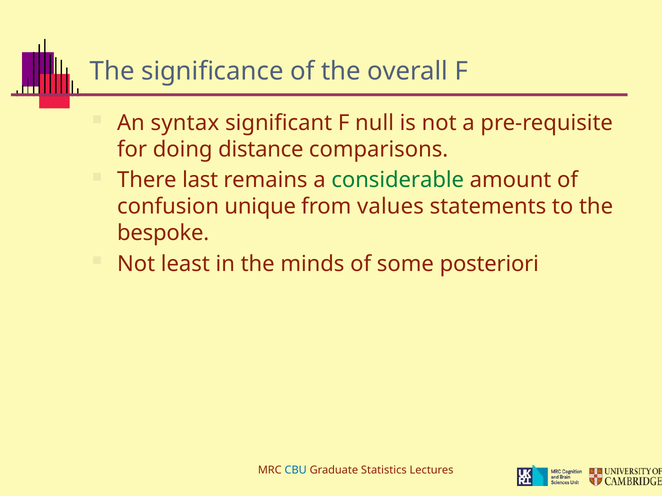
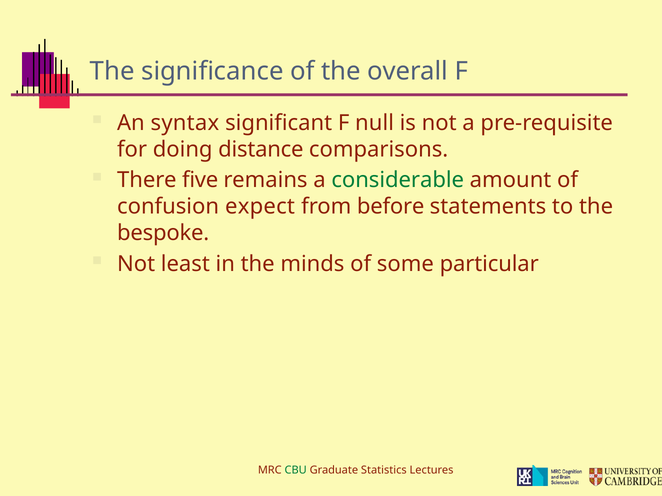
last: last -> five
unique: unique -> expect
values: values -> before
posteriori: posteriori -> particular
CBU colour: blue -> green
